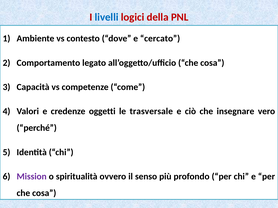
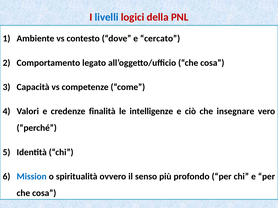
oggetti: oggetti -> finalità
trasversale: trasversale -> intelligenze
Mission colour: purple -> blue
